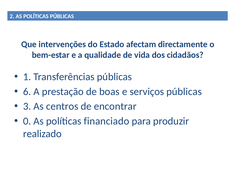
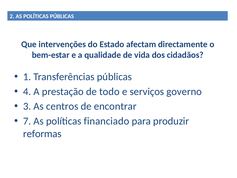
6: 6 -> 4
boas: boas -> todo
serviços públicas: públicas -> governo
0: 0 -> 7
realizado: realizado -> reformas
